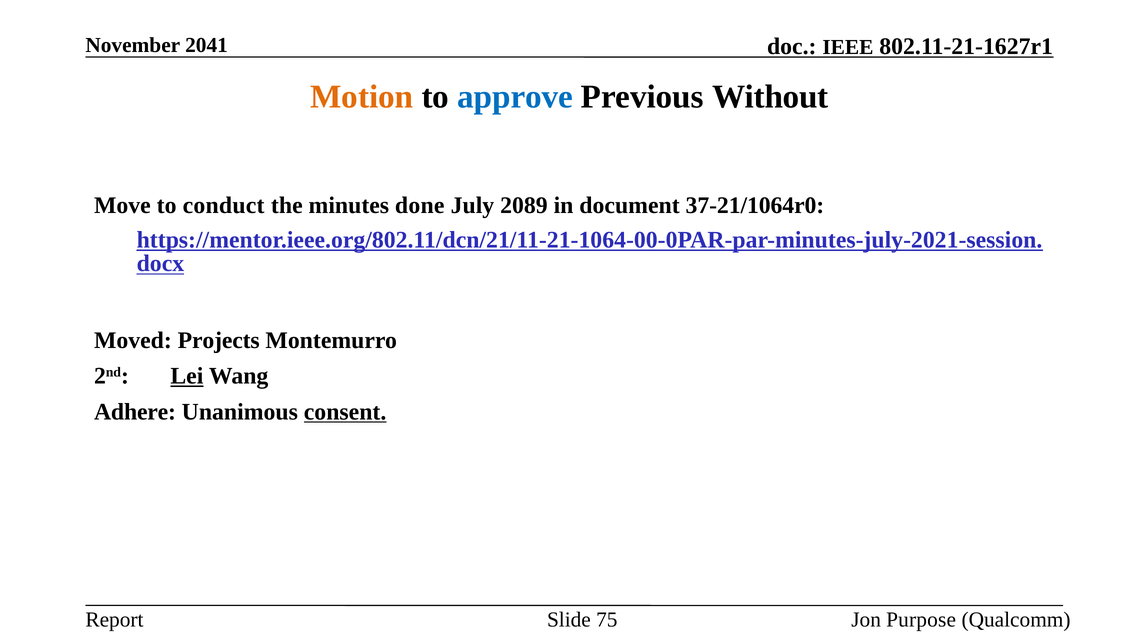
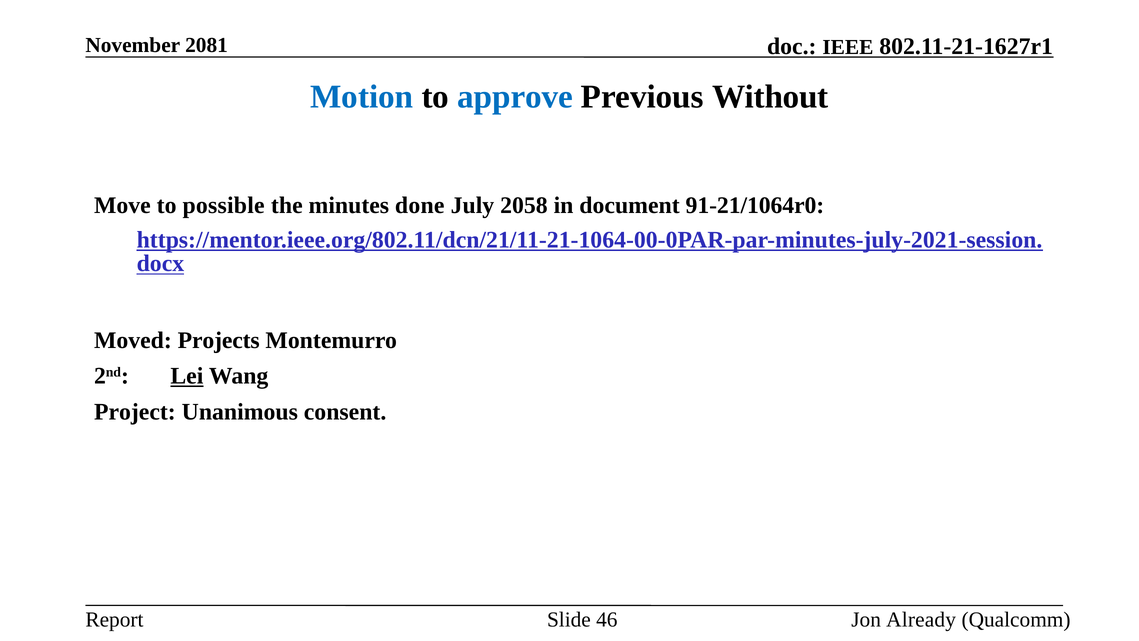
2041: 2041 -> 2081
Motion colour: orange -> blue
conduct: conduct -> possible
2089: 2089 -> 2058
37-21/1064r0: 37-21/1064r0 -> 91-21/1064r0
Adhere: Adhere -> Project
consent underline: present -> none
75: 75 -> 46
Purpose: Purpose -> Already
